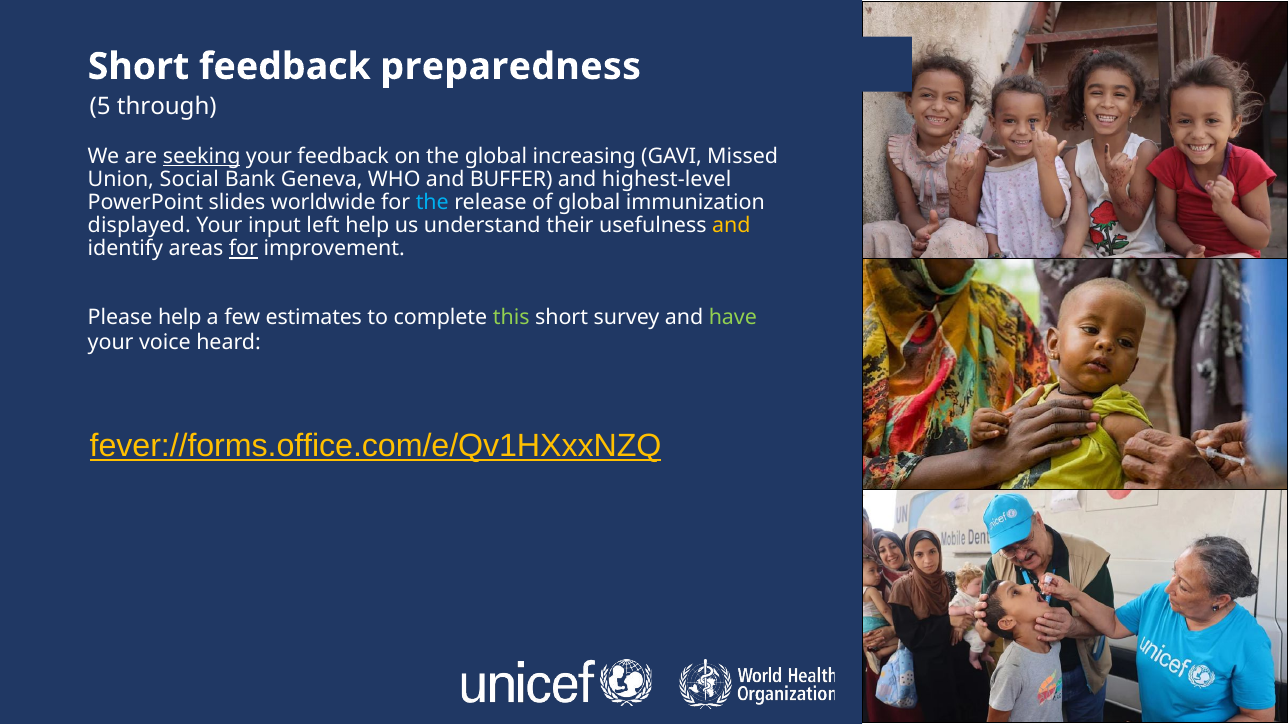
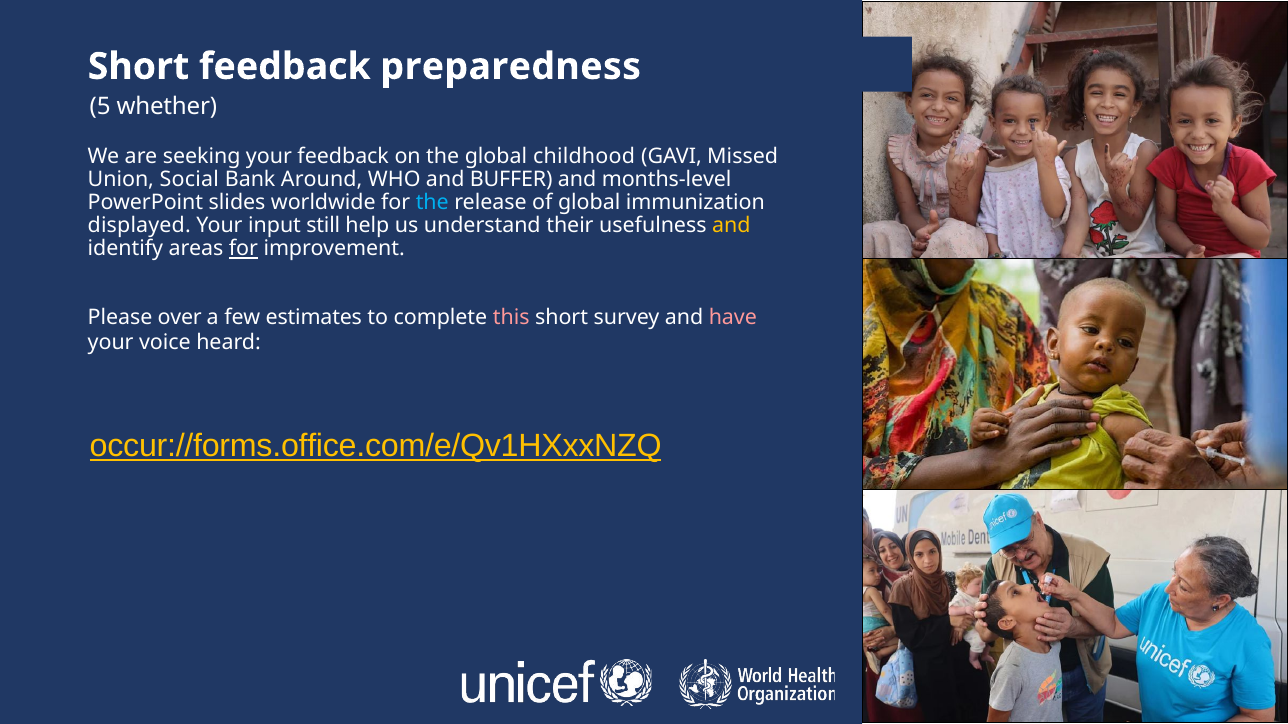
through: through -> whether
seeking underline: present -> none
increasing: increasing -> childhood
Geneva: Geneva -> Around
highest-level: highest-level -> months-level
left: left -> still
Please help: help -> over
this colour: light green -> pink
have colour: light green -> pink
fever://forms.office.com/e/Qv1HXxxNZQ: fever://forms.office.com/e/Qv1HXxxNZQ -> occur://forms.office.com/e/Qv1HXxxNZQ
